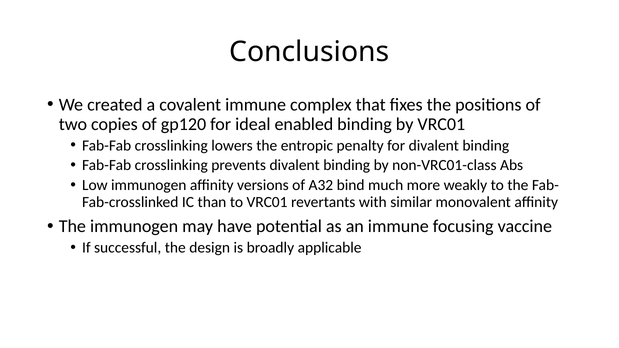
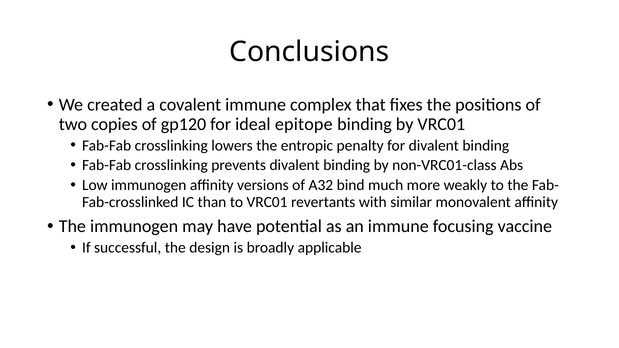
enabled: enabled -> epitope
